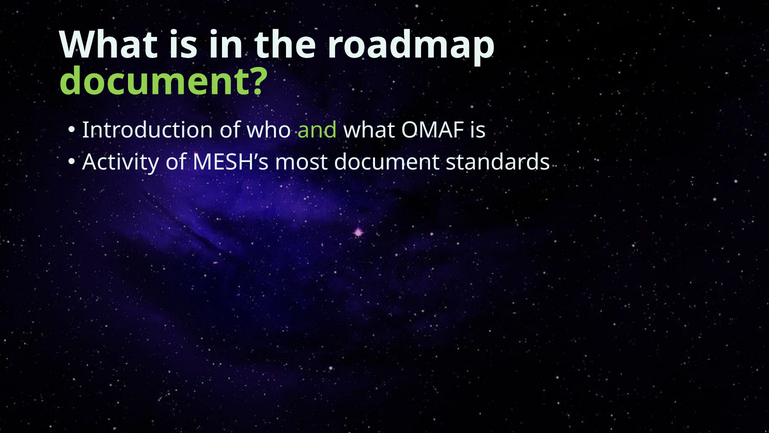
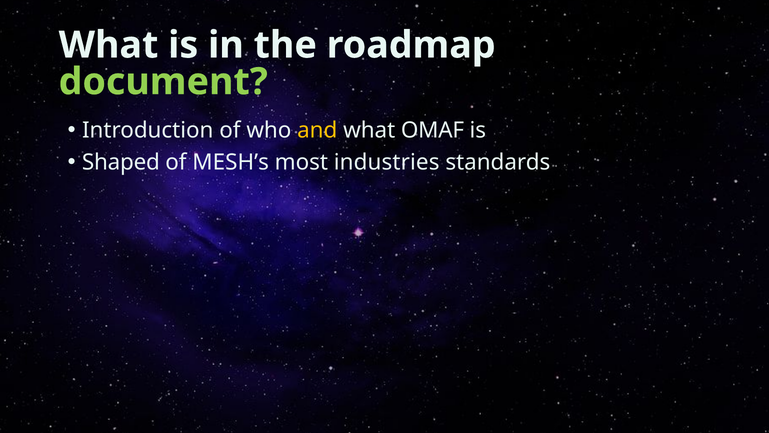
and colour: light green -> yellow
Activity: Activity -> Shaped
most document: document -> industries
